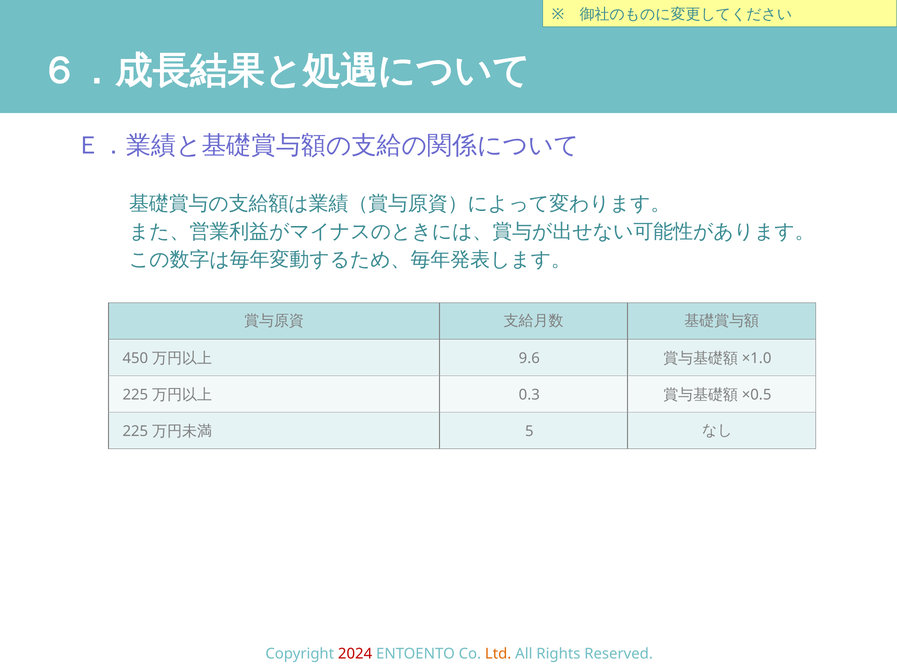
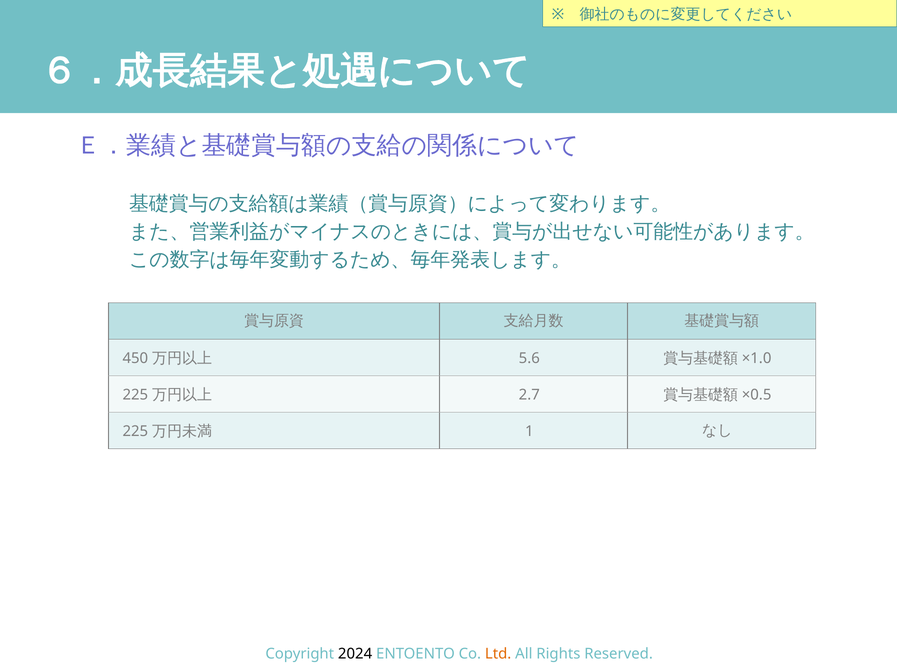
9.6: 9.6 -> 5.6
0.3: 0.3 -> 2.7
5: 5 -> 1
2024 colour: red -> black
